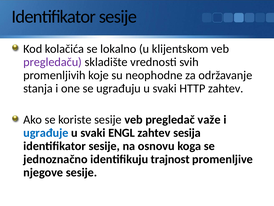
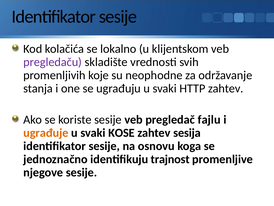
važe: važe -> fajlu
ugrađuje colour: blue -> orange
ENGL: ENGL -> KOSE
